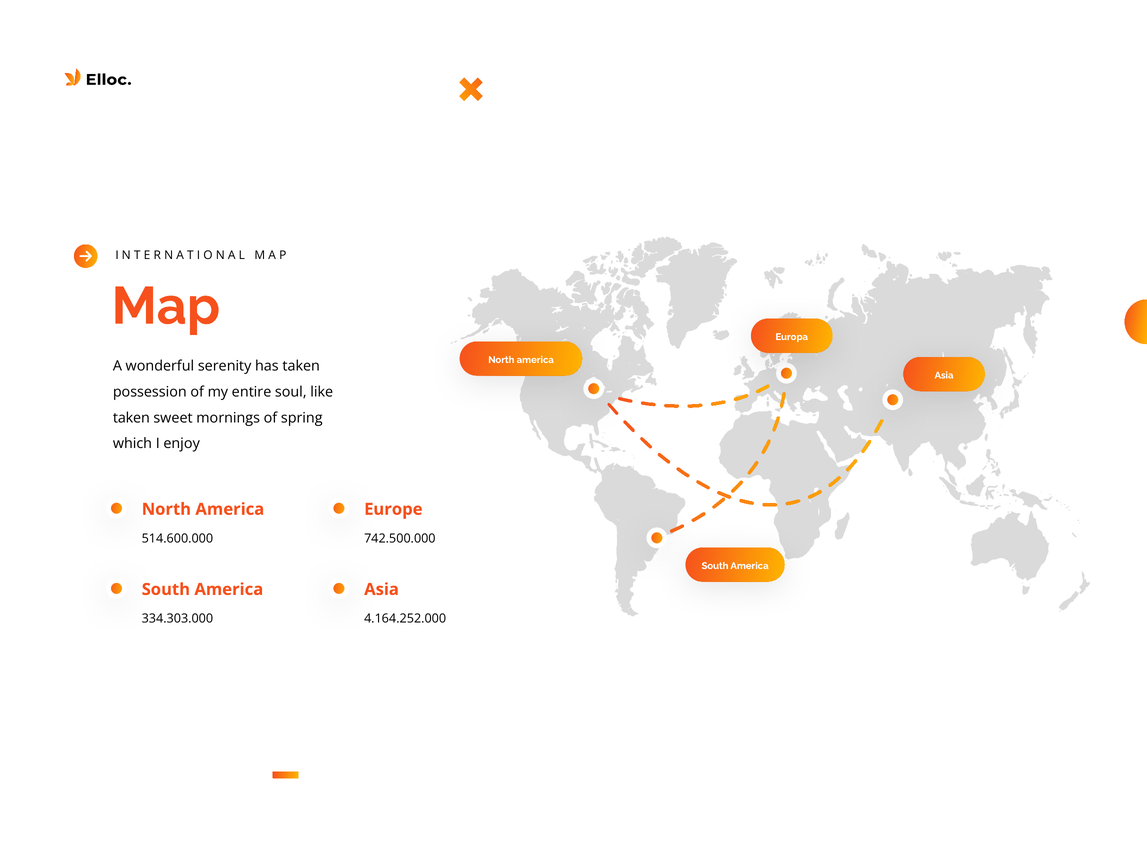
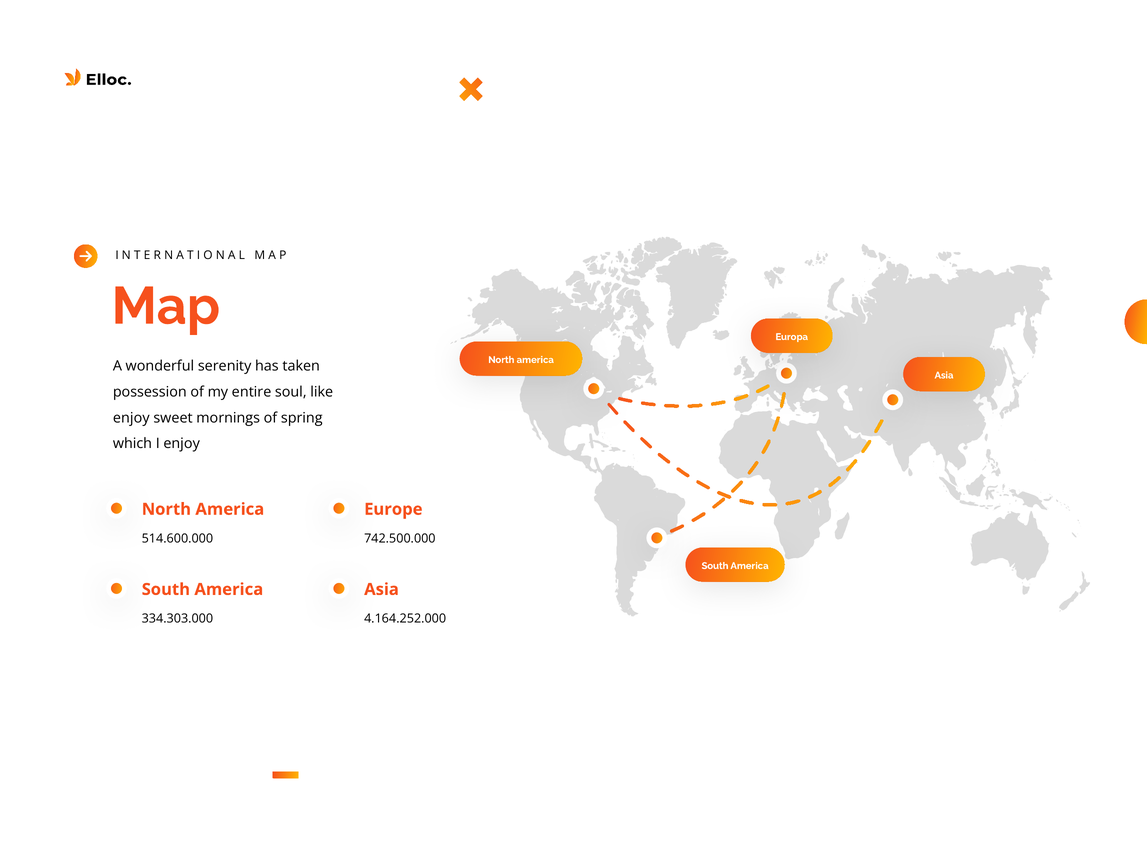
taken at (131, 418): taken -> enjoy
